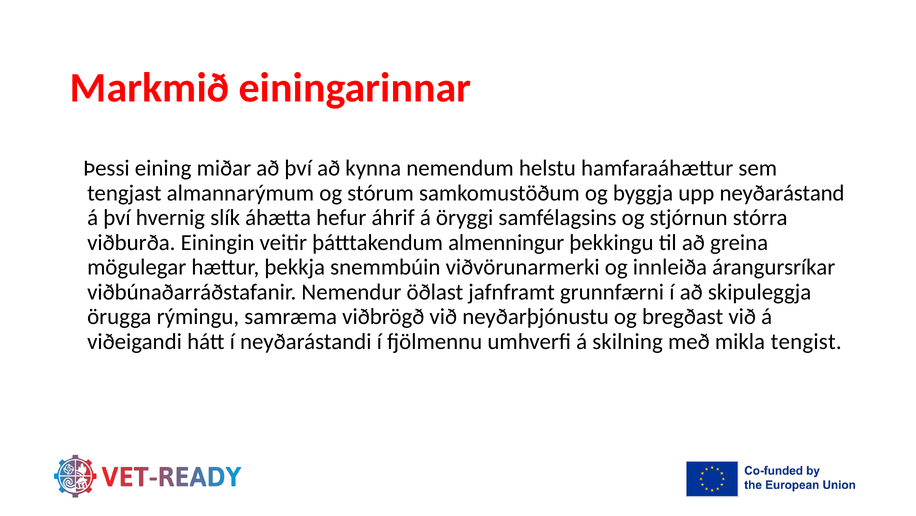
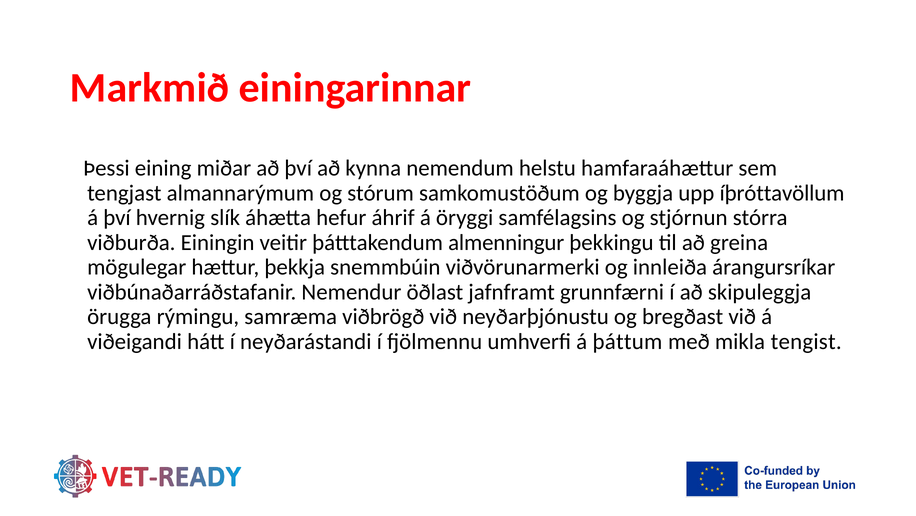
neyðarástand: neyðarástand -> íþróttavöllum
skilning: skilning -> þáttum
